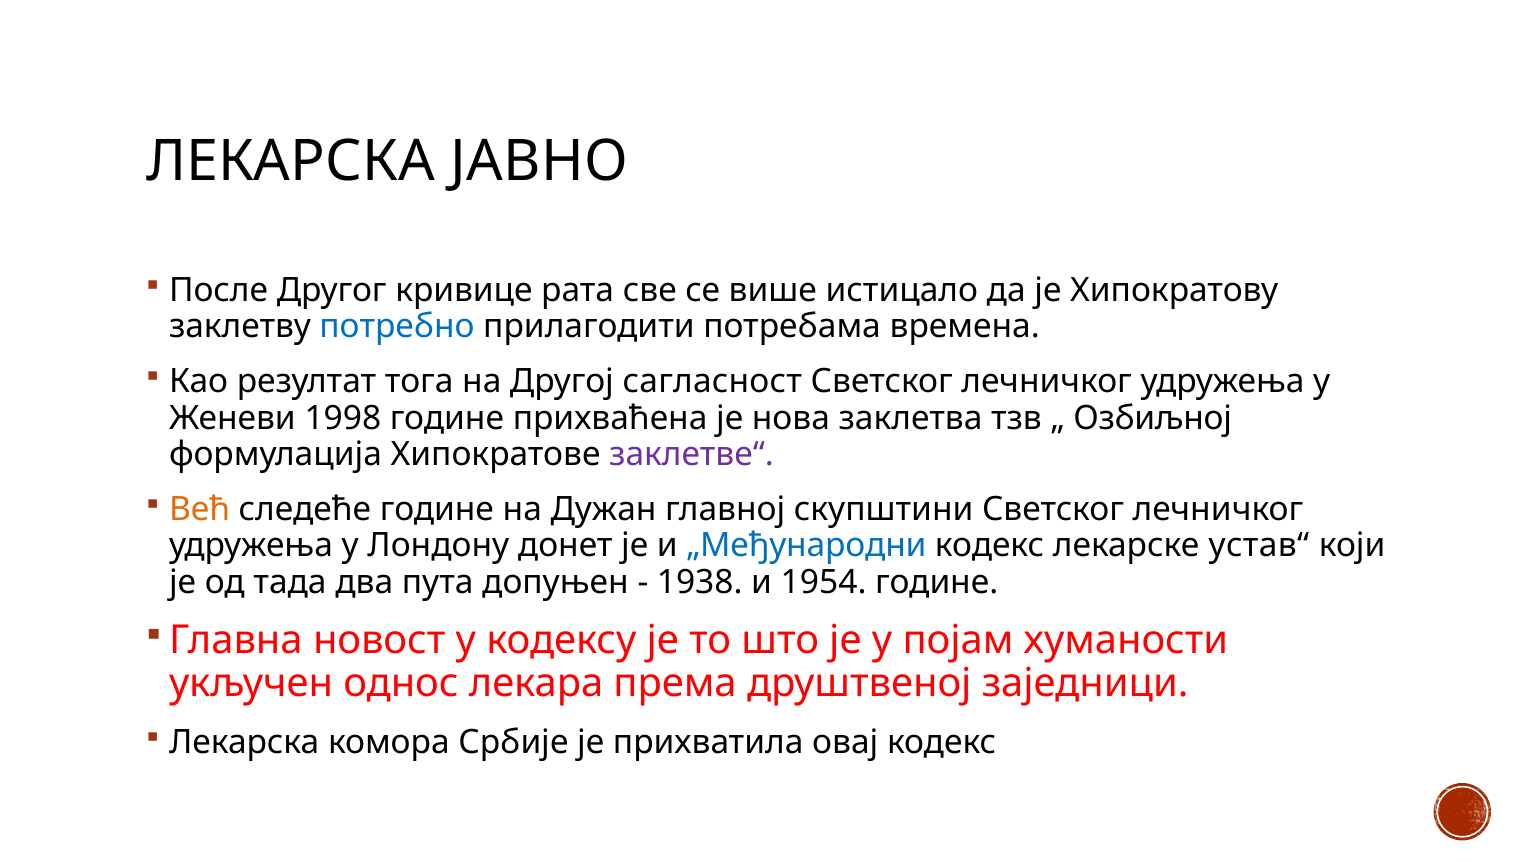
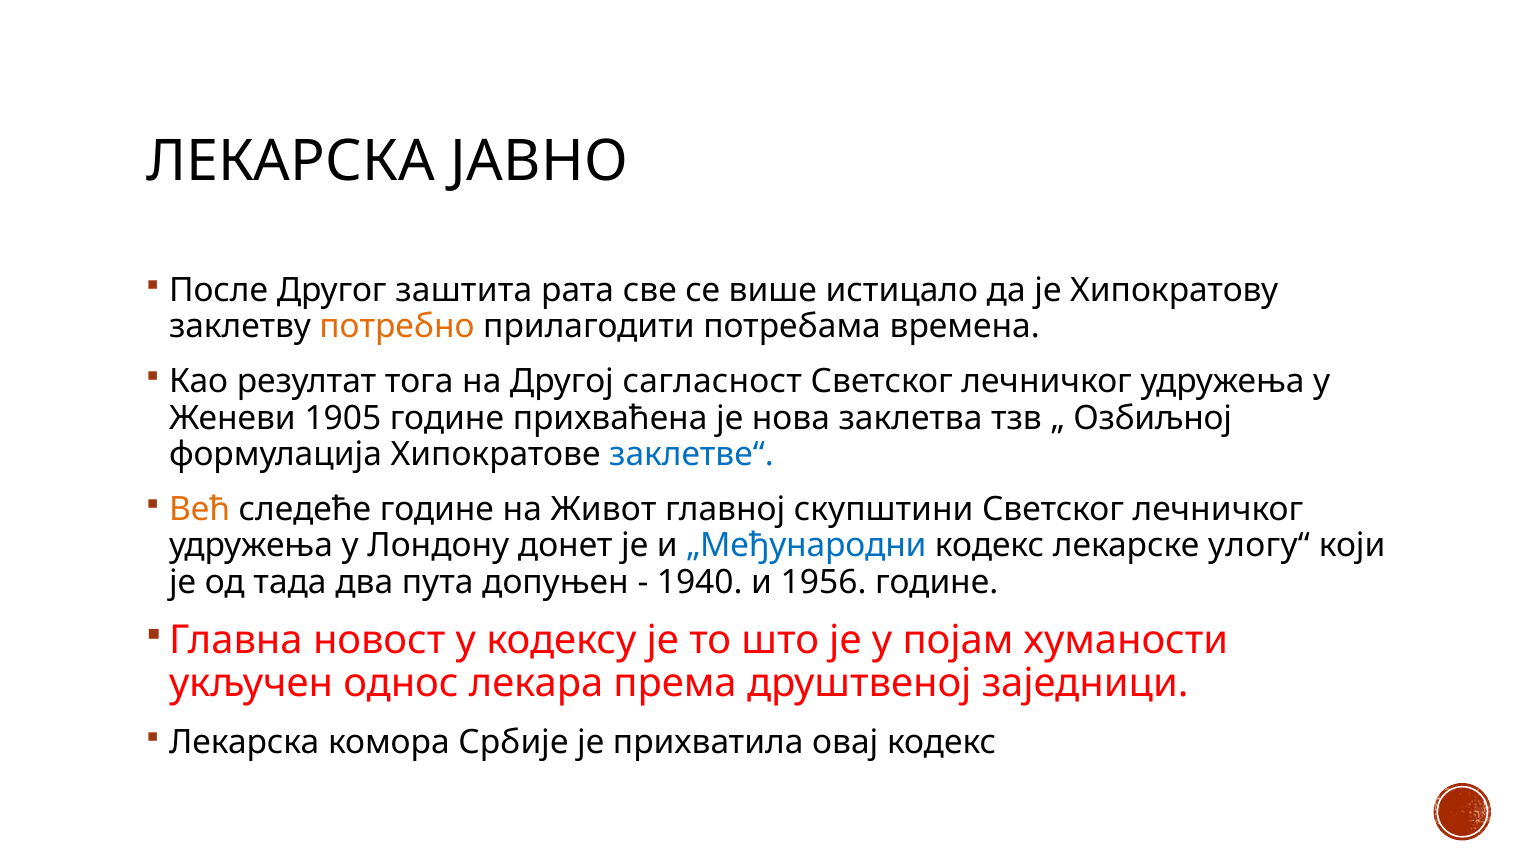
кривице: кривице -> заштита
потребно colour: blue -> orange
1998: 1998 -> 1905
заклетве“ colour: purple -> blue
Дужан: Дужан -> Живот
устав“: устав“ -> улогу“
1938: 1938 -> 1940
1954: 1954 -> 1956
